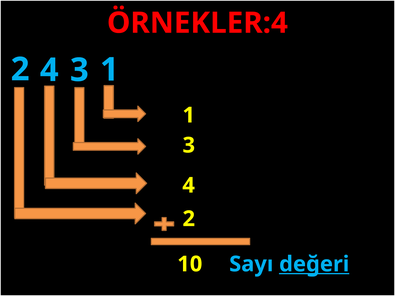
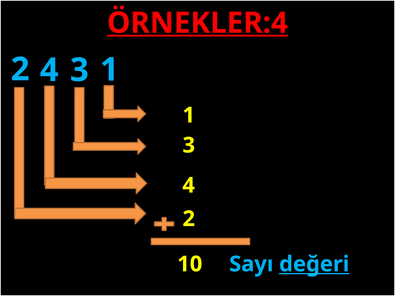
ÖRNEKLER:4 underline: none -> present
